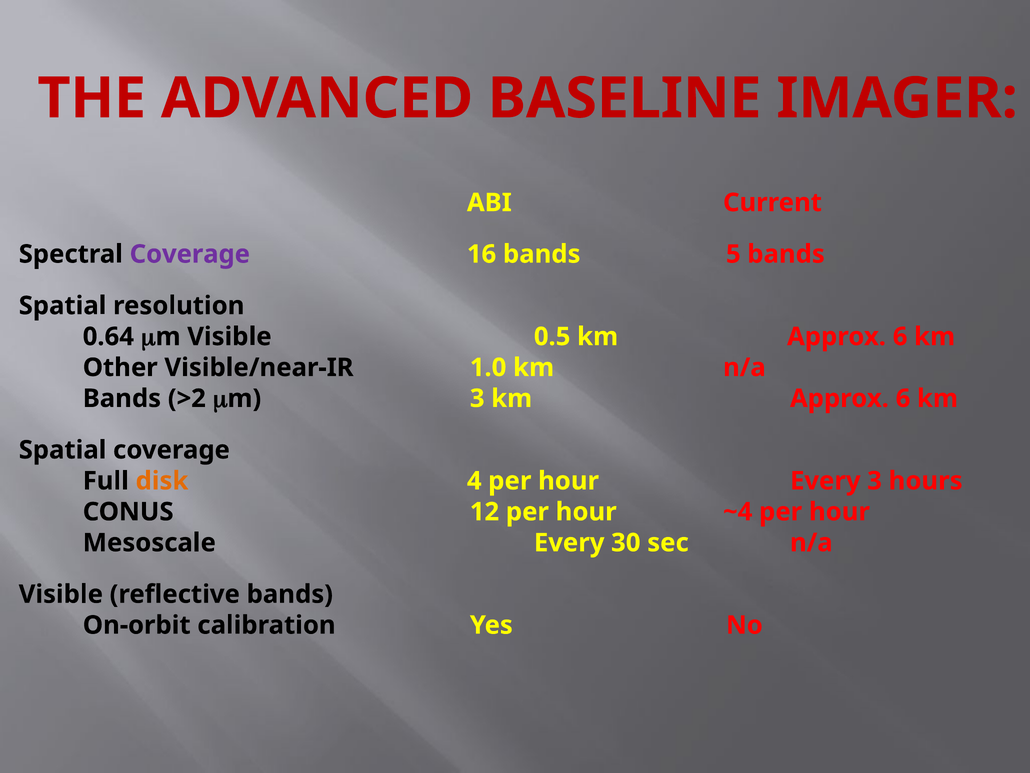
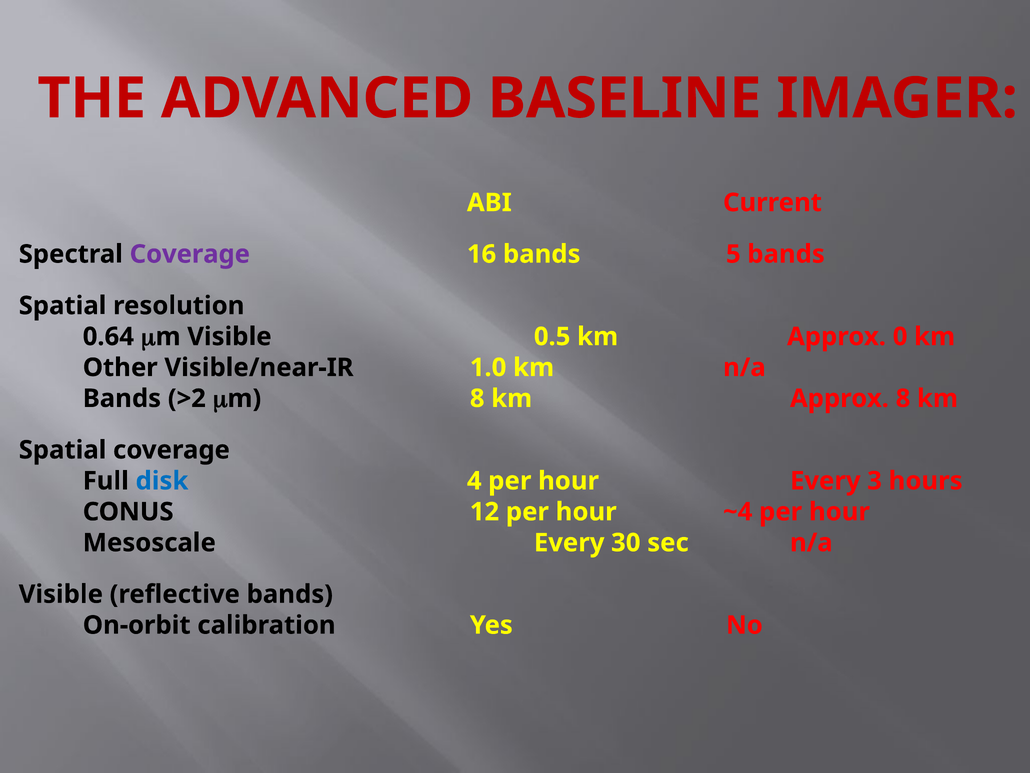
0.5 km Approx 6: 6 -> 0
3 at (477, 398): 3 -> 8
6 at (903, 398): 6 -> 8
disk colour: orange -> blue
